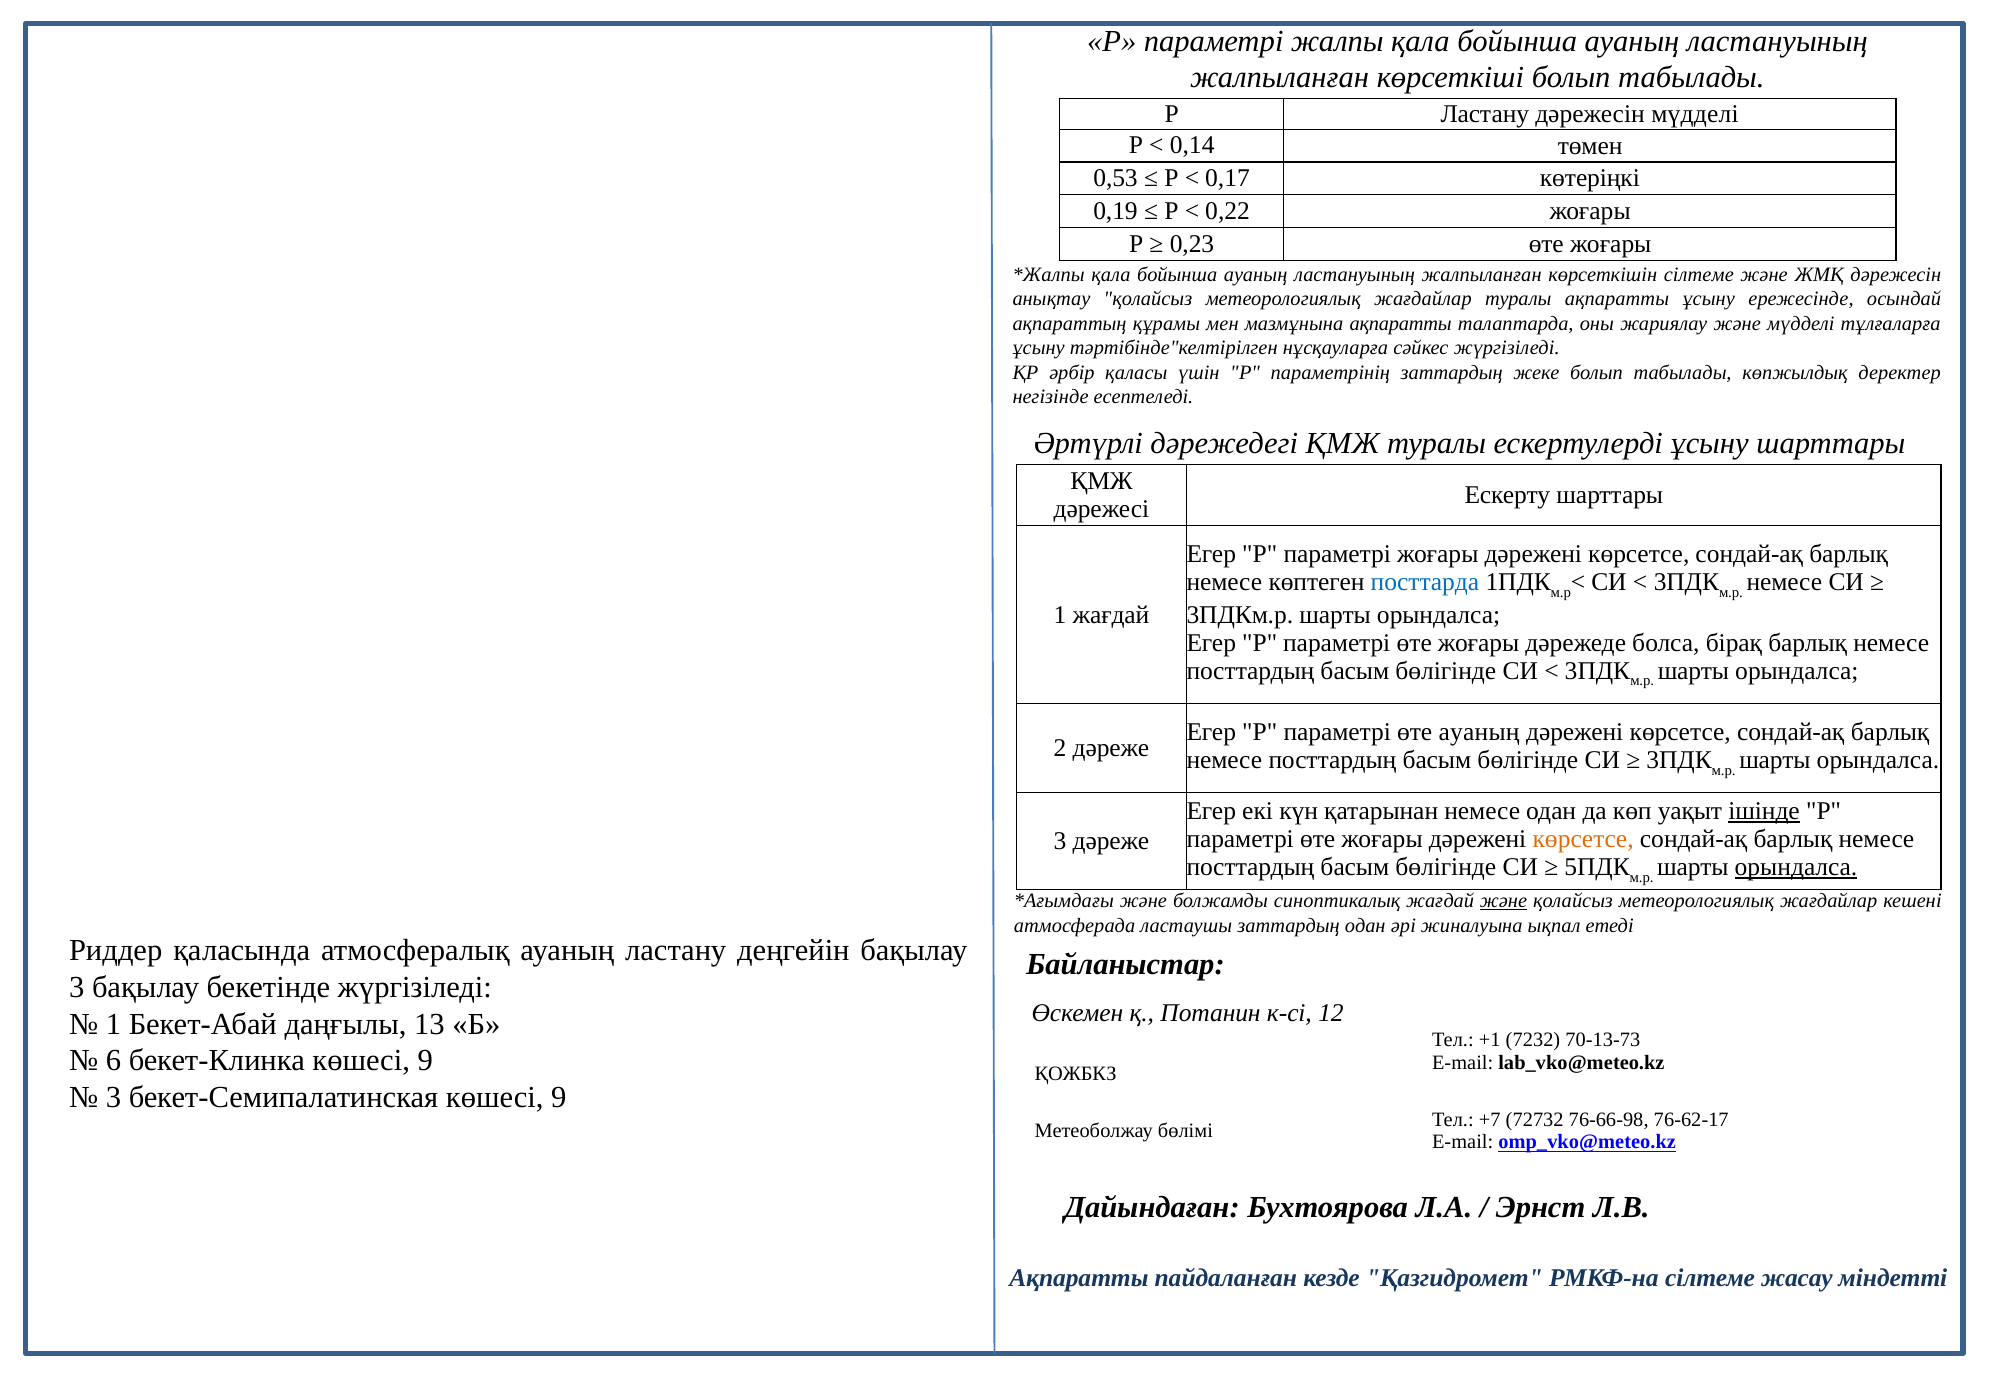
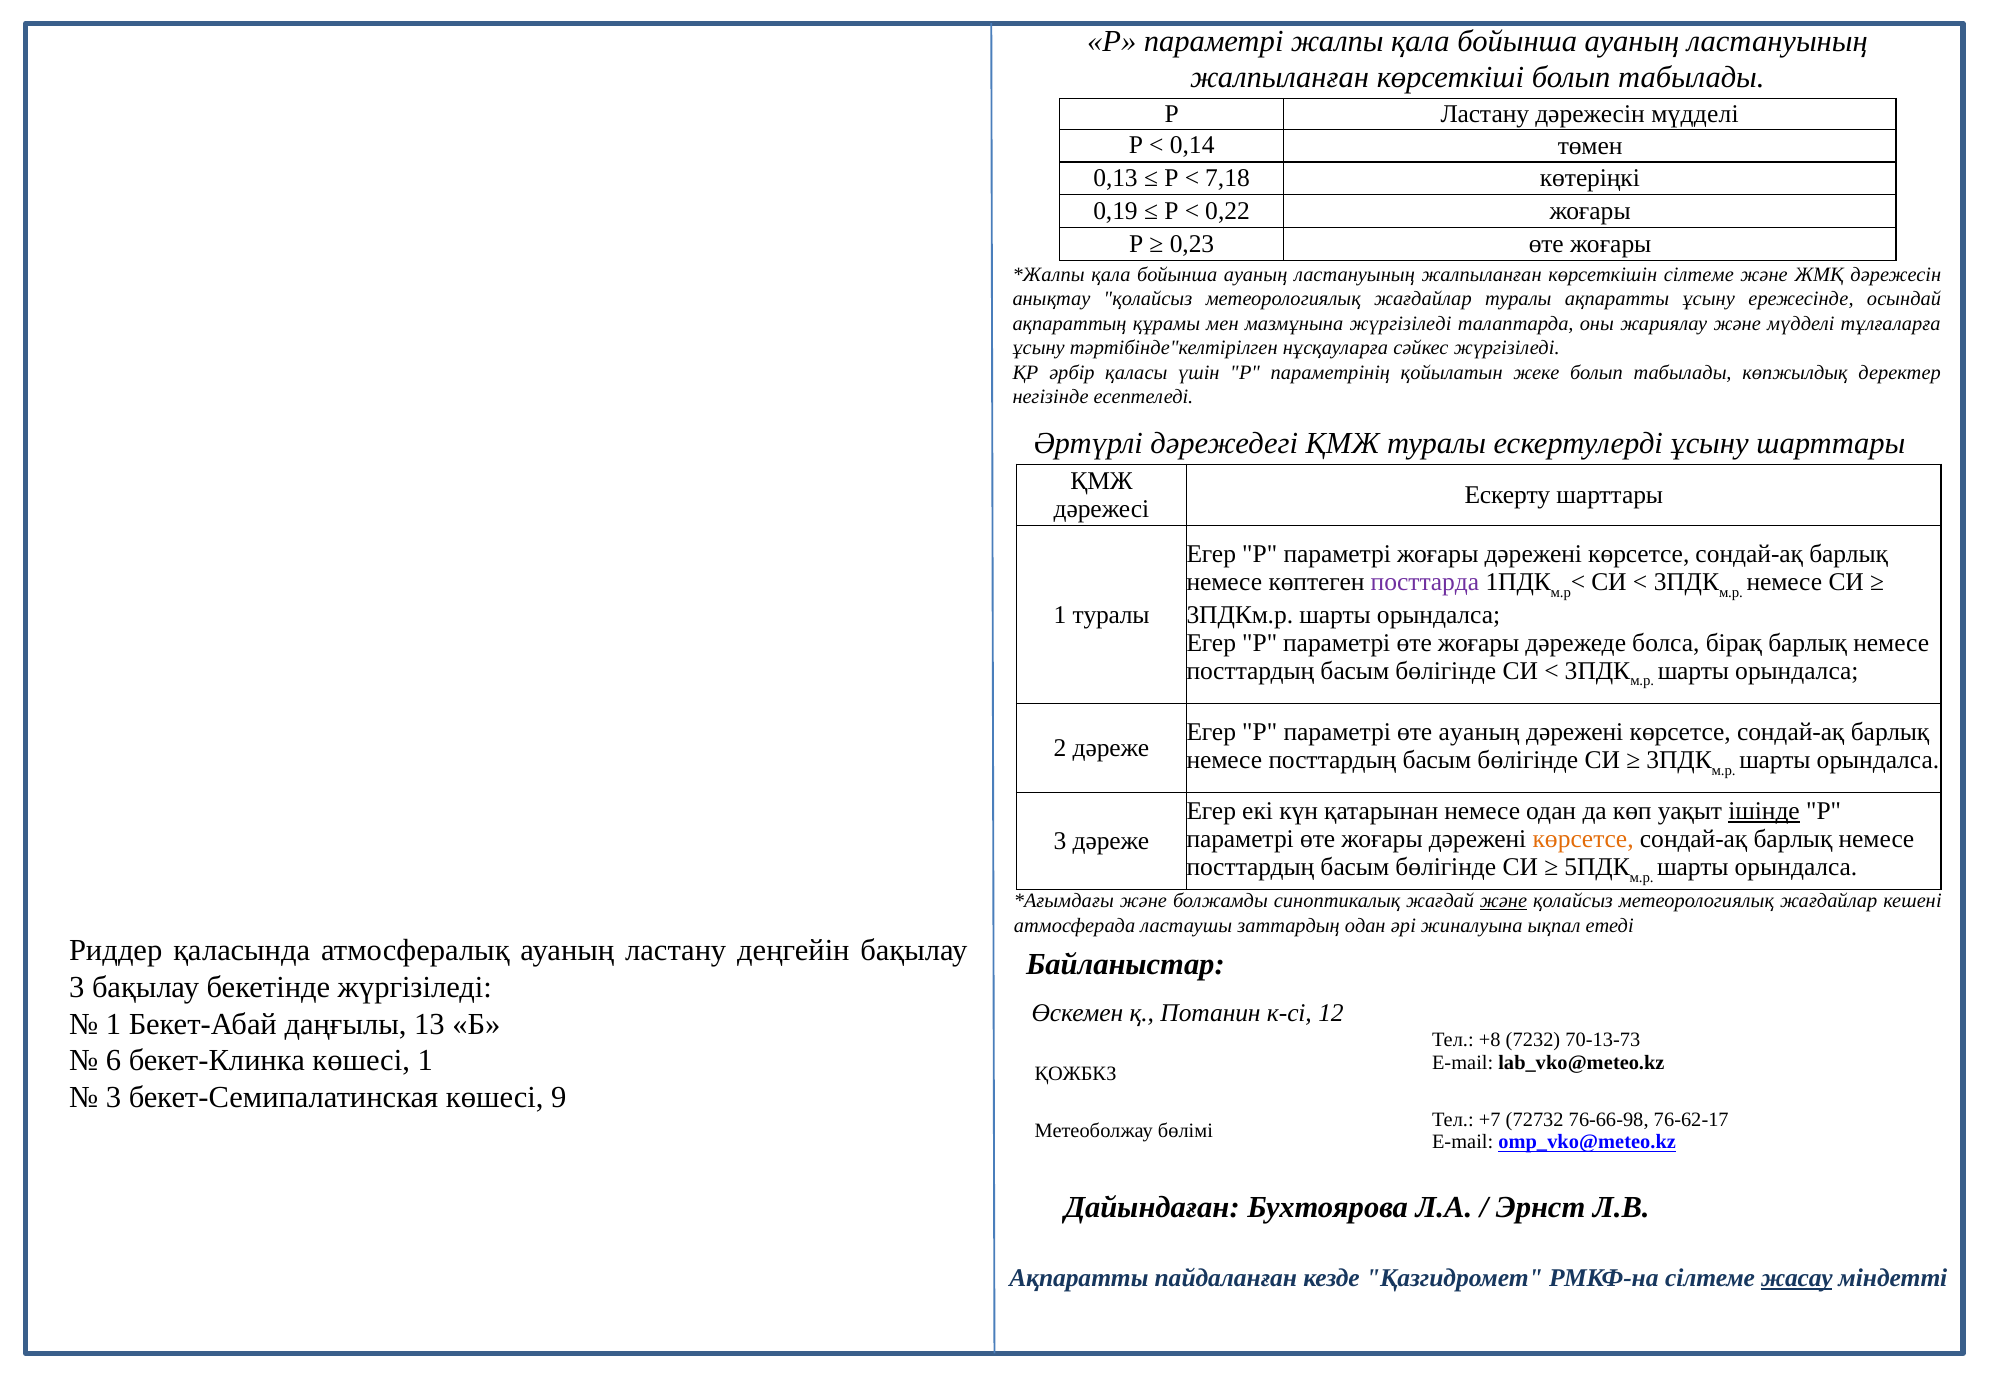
0,53: 0,53 -> 0,13
0,17: 0,17 -> 7,18
мазмұнына ақпаратты: ақпаратты -> жүргізіледі
параметрінің заттардың: заттардың -> қойылатын
посттарда colour: blue -> purple
1 жағдай: жағдай -> туралы
орындалса at (1796, 867) underline: present -> none
+1: +1 -> +8
бекет-Клинка көшесі 9: 9 -> 1
жасау underline: none -> present
